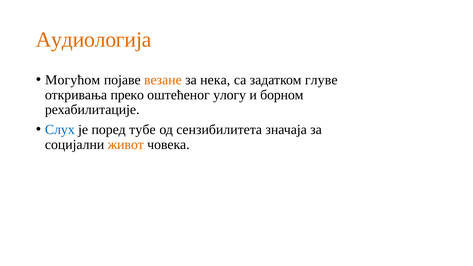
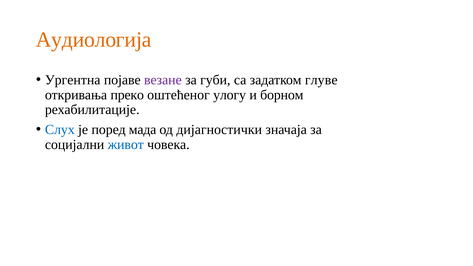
Могућом: Могућом -> Ургентна
везане colour: orange -> purple
нека: нека -> губи
тубе: тубе -> мада
сензибилитета: сензибилитета -> дијагностички
живот colour: orange -> blue
